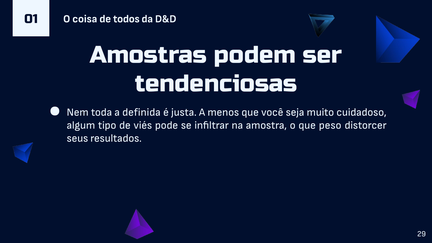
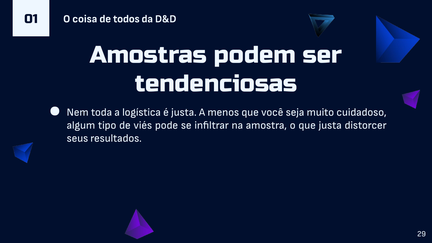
definida: definida -> logística
que peso: peso -> justa
